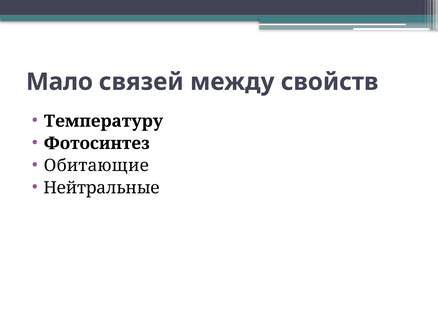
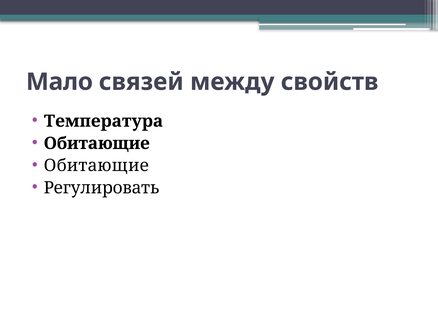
Температуру: Температуру -> Температура
Фотосинтез at (97, 144): Фотосинтез -> Обитающие
Нейтральные: Нейтральные -> Регулировать
